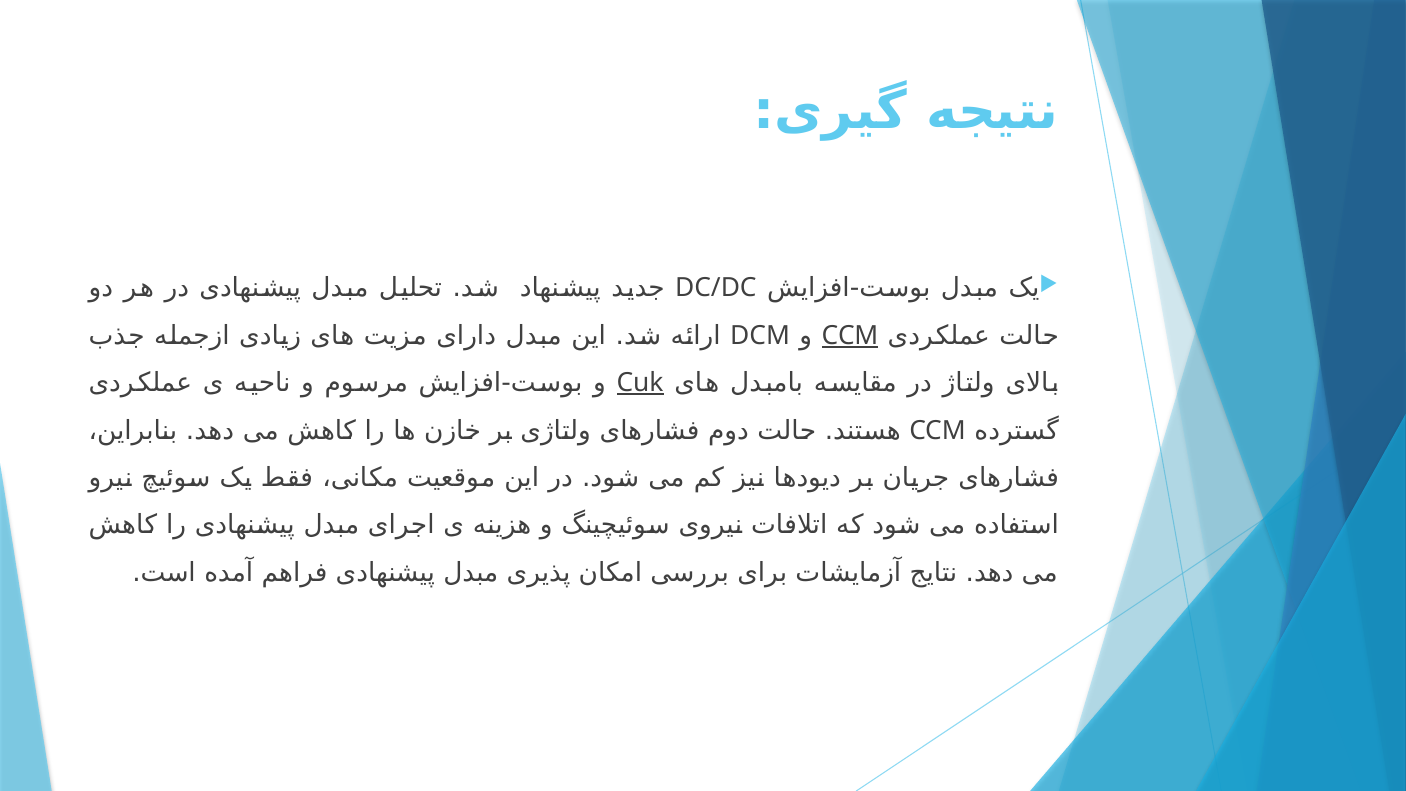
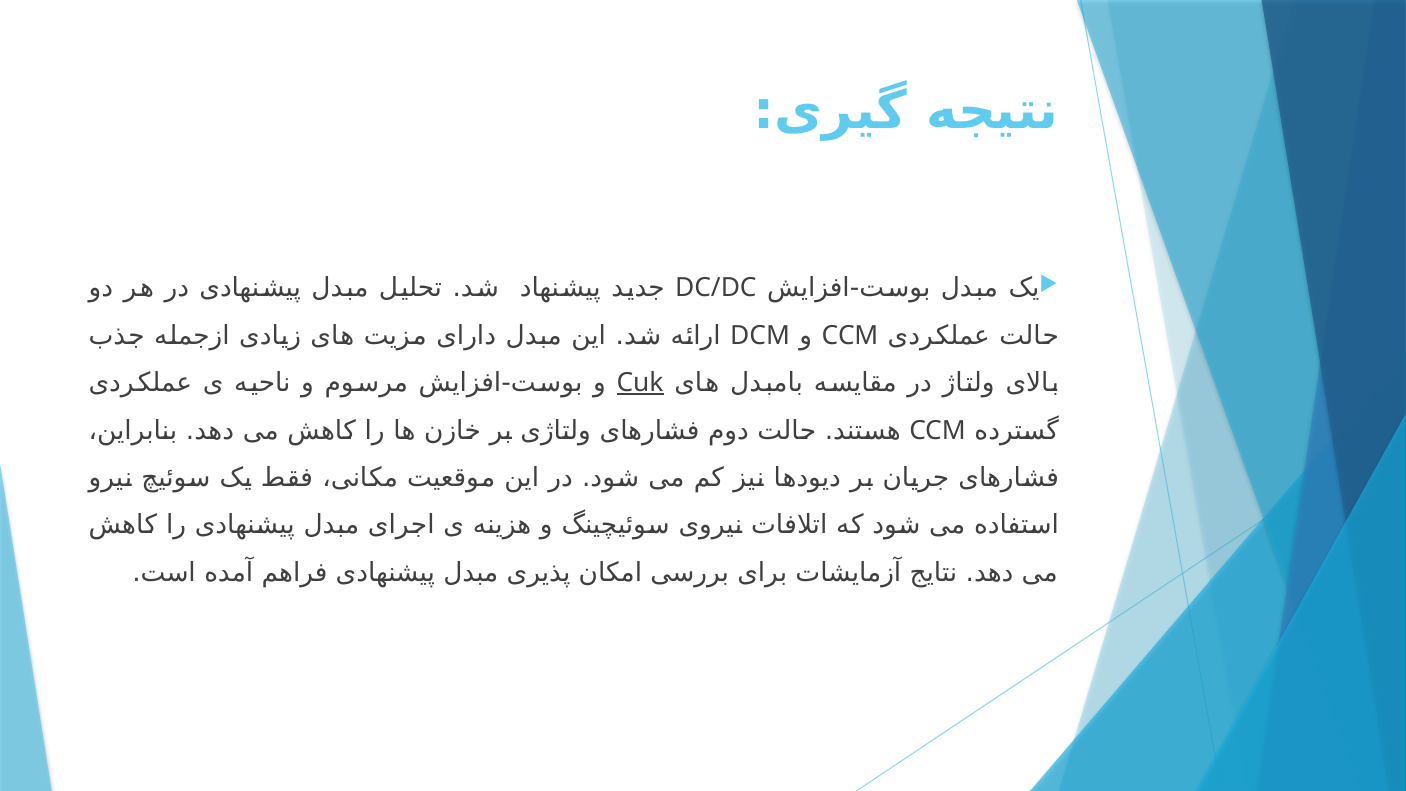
CCM at (850, 335) underline: present -> none
